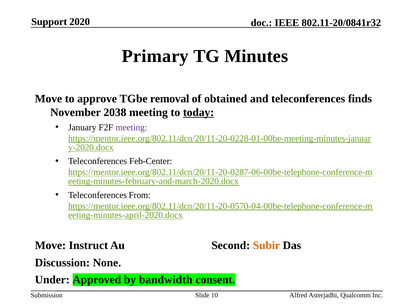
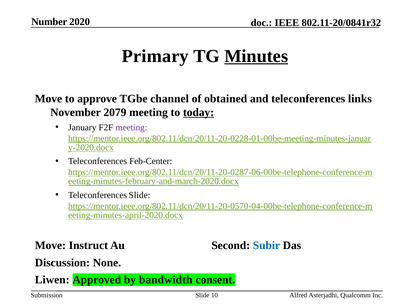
Support: Support -> Number
Minutes underline: none -> present
removal: removal -> channel
finds: finds -> links
2038: 2038 -> 2079
Teleconferences From: From -> Slide
Subir colour: orange -> blue
Under: Under -> Liwen
